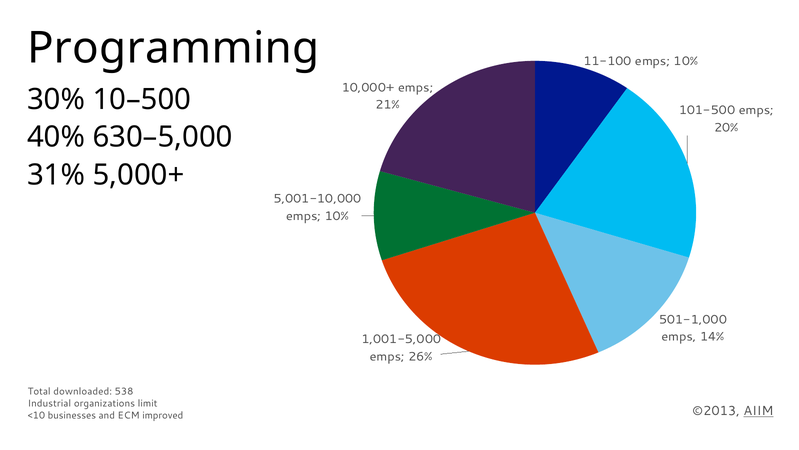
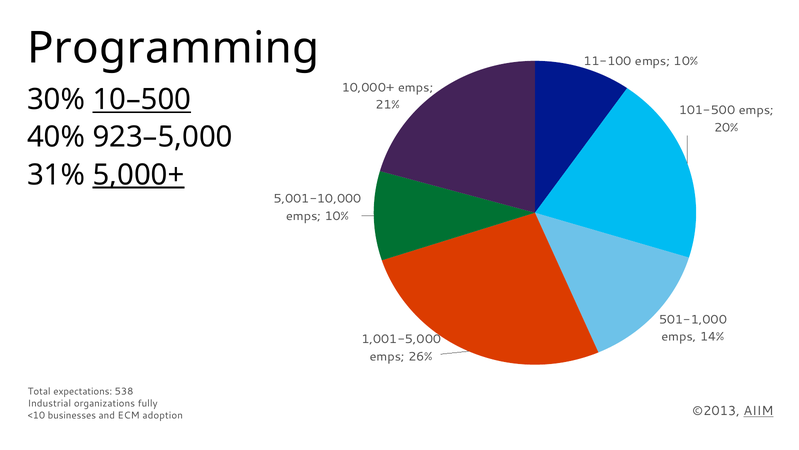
10–500 underline: none -> present
630–5,000: 630–5,000 -> 923–5,000
5,000+ underline: none -> present
downloaded: downloaded -> expectations
limit: limit -> fully
improved: improved -> adoption
